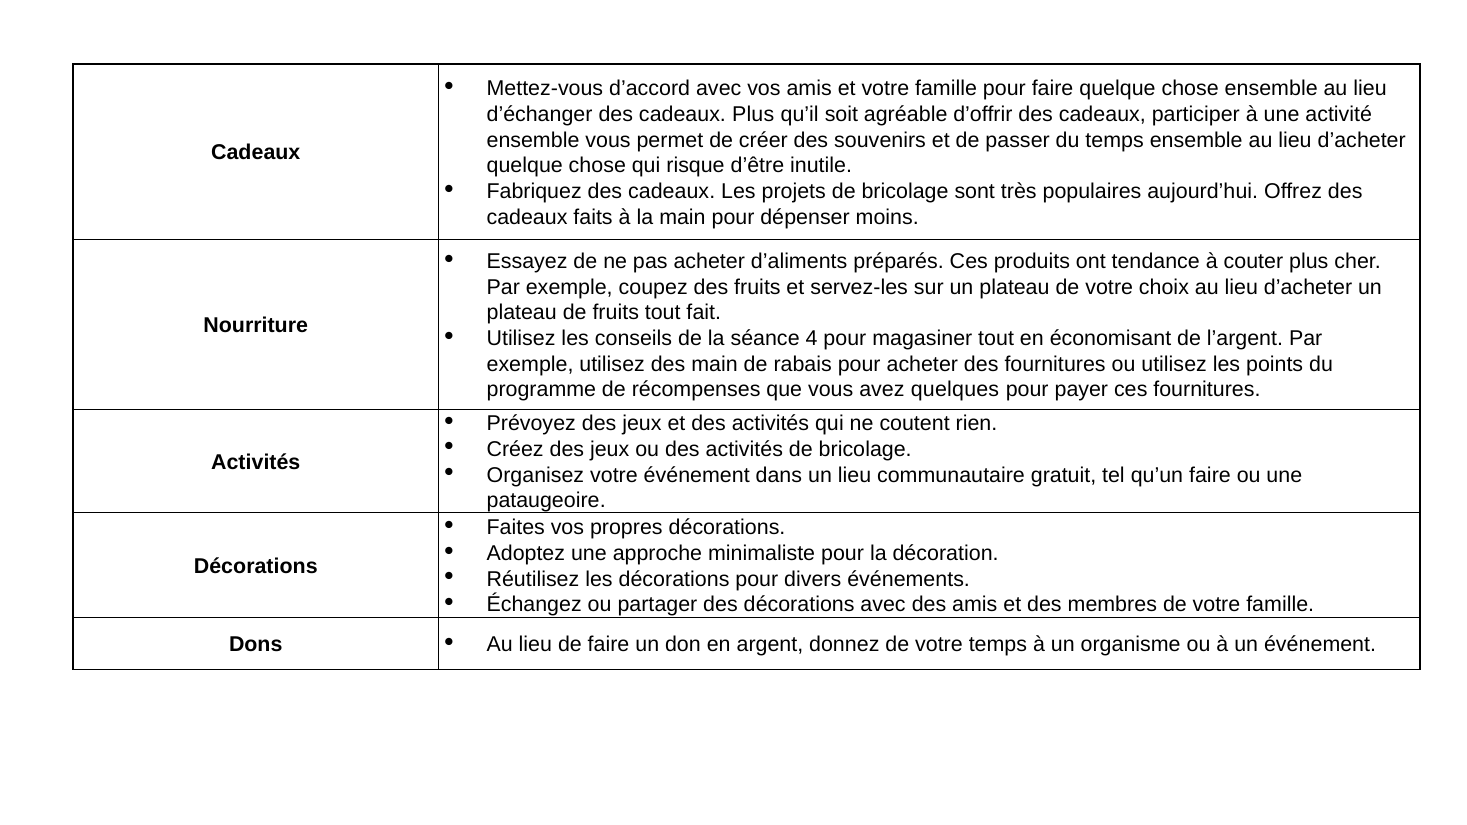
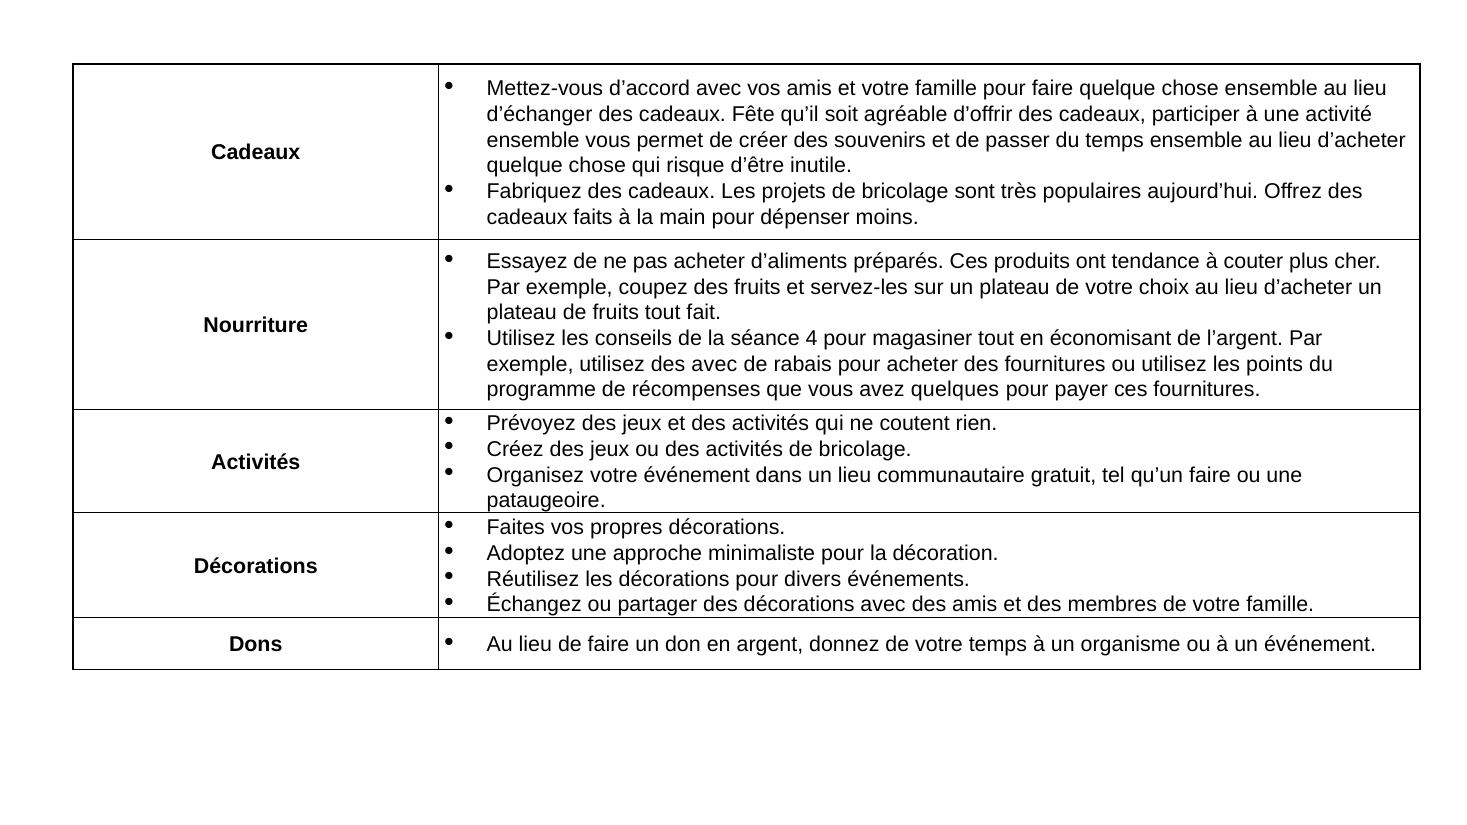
cadeaux Plus: Plus -> Fête
des main: main -> avec
